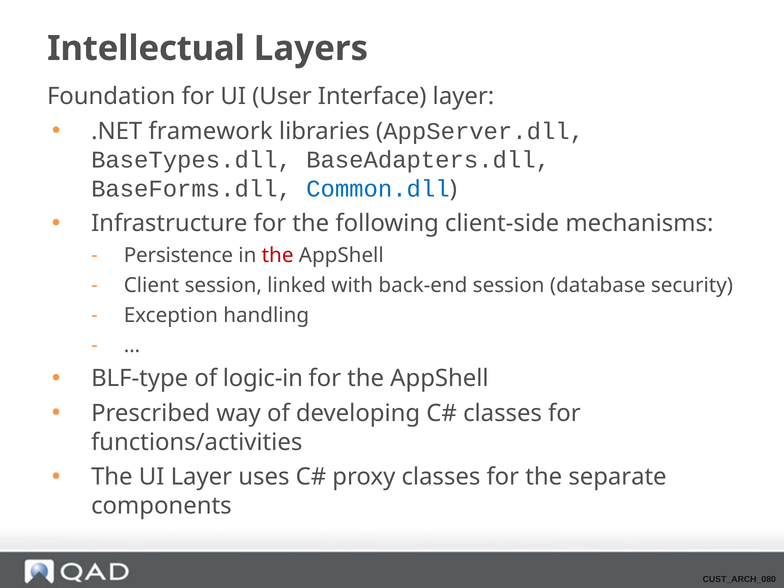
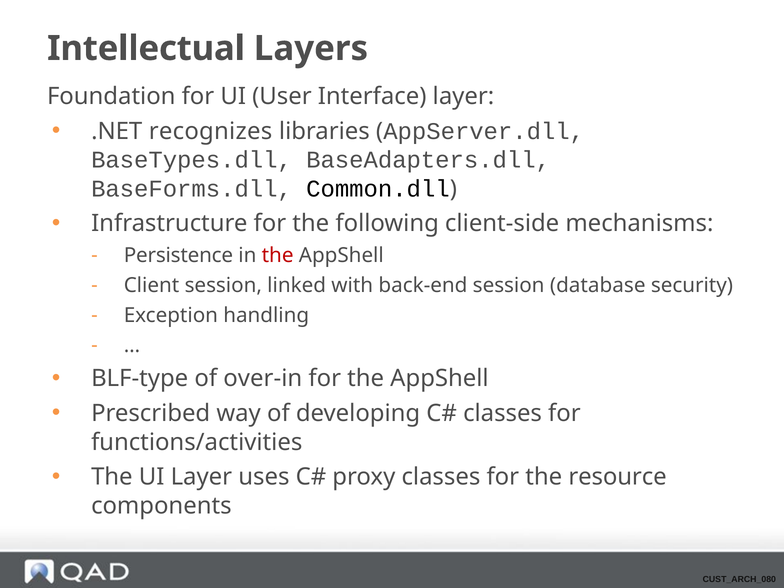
framework: framework -> recognizes
Common.dll colour: blue -> black
logic-in: logic-in -> over-in
separate: separate -> resource
